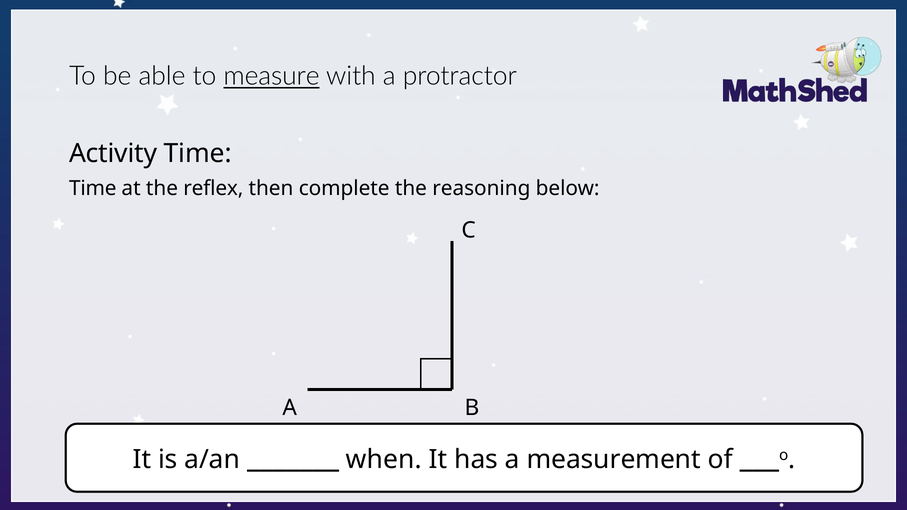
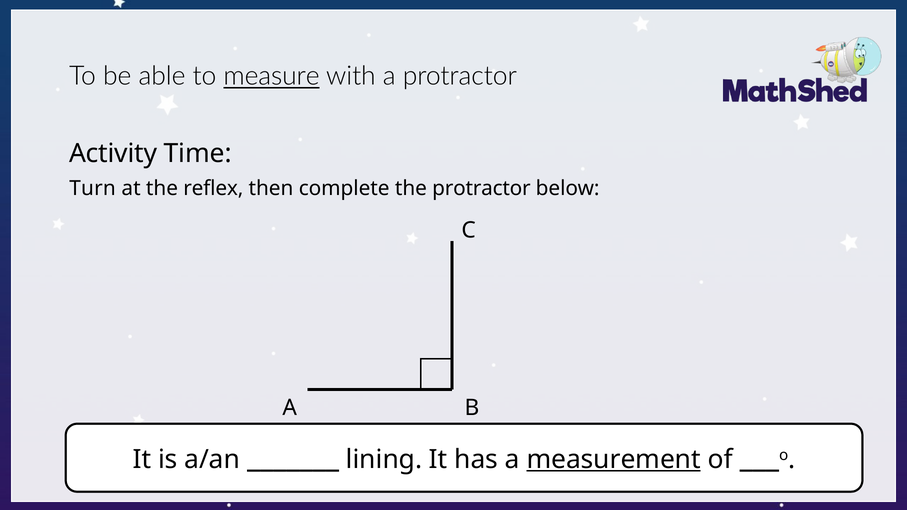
Time at (93, 188): Time -> Turn
the reasoning: reasoning -> protractor
when: when -> lining
measurement underline: none -> present
